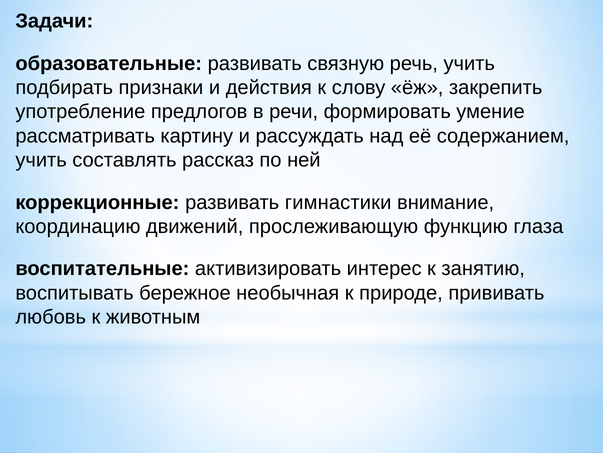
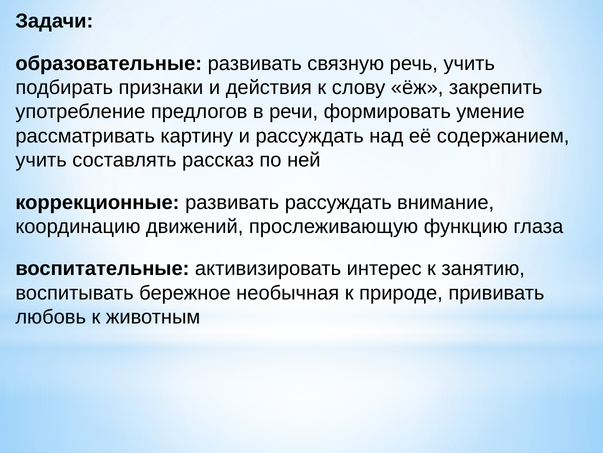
развивать гимнастики: гимнастики -> рассуждать
